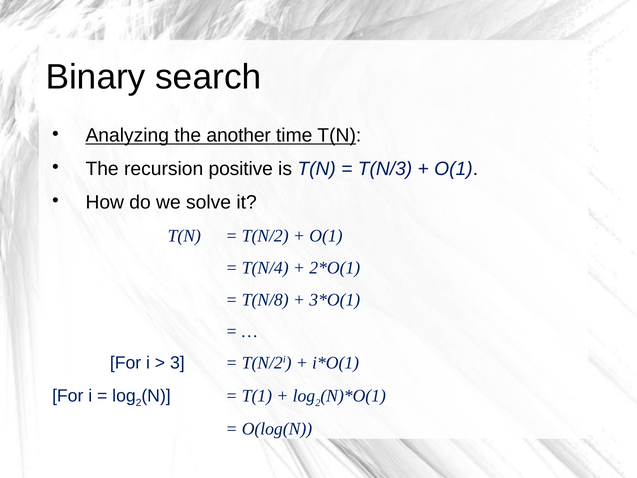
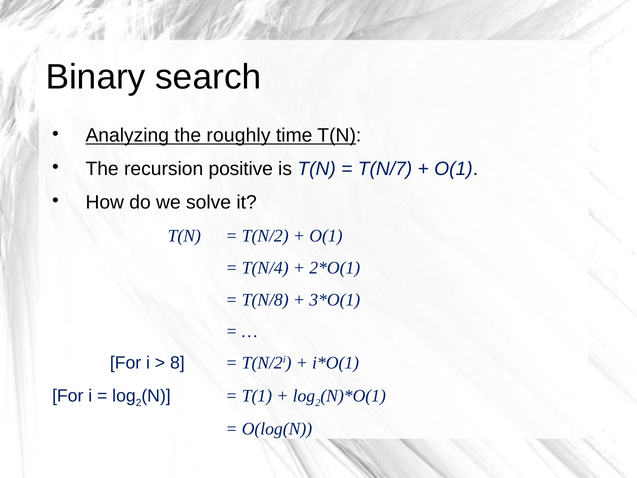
another: another -> roughly
T(N/3: T(N/3 -> T(N/7
3: 3 -> 8
